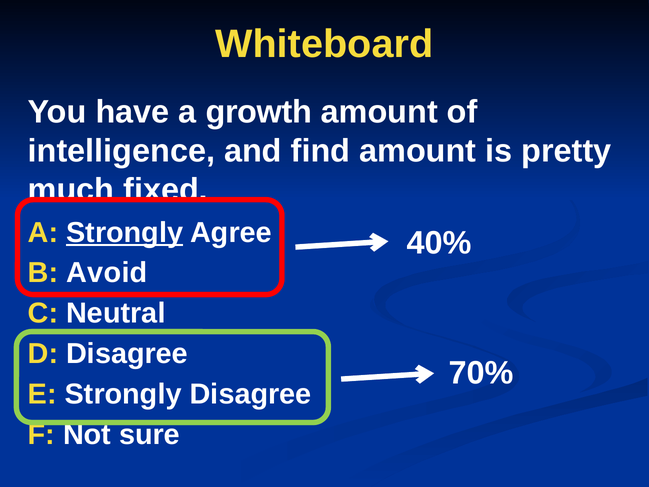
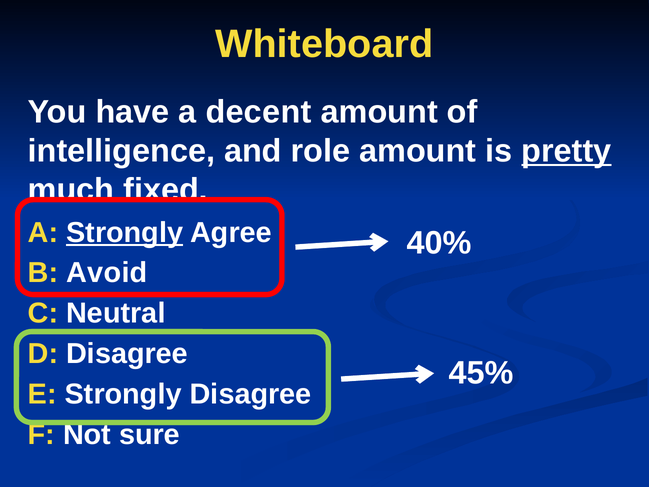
growth: growth -> decent
find: find -> role
pretty underline: none -> present
70%: 70% -> 45%
